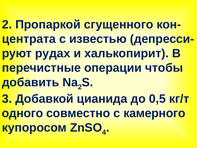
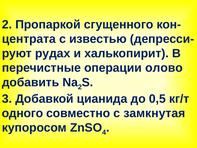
чтобы: чтобы -> олово
камерного: камерного -> замкнутая
